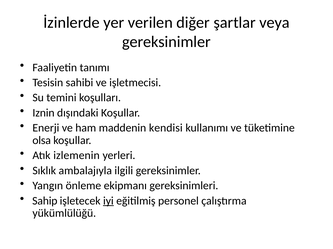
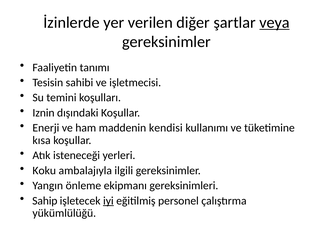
veya underline: none -> present
olsa: olsa -> kısa
izlemenin: izlemenin -> isteneceği
Sıklık: Sıklık -> Koku
